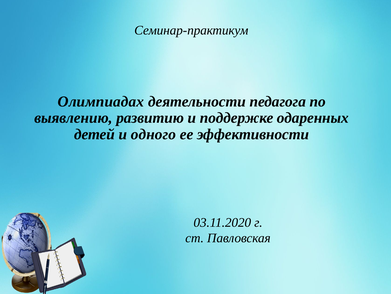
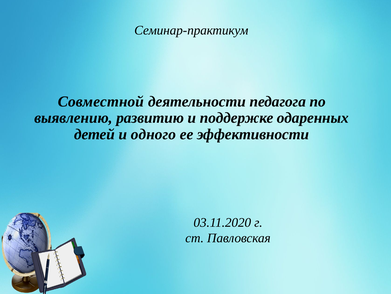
Олимпиадах: Олимпиадах -> Совместной
